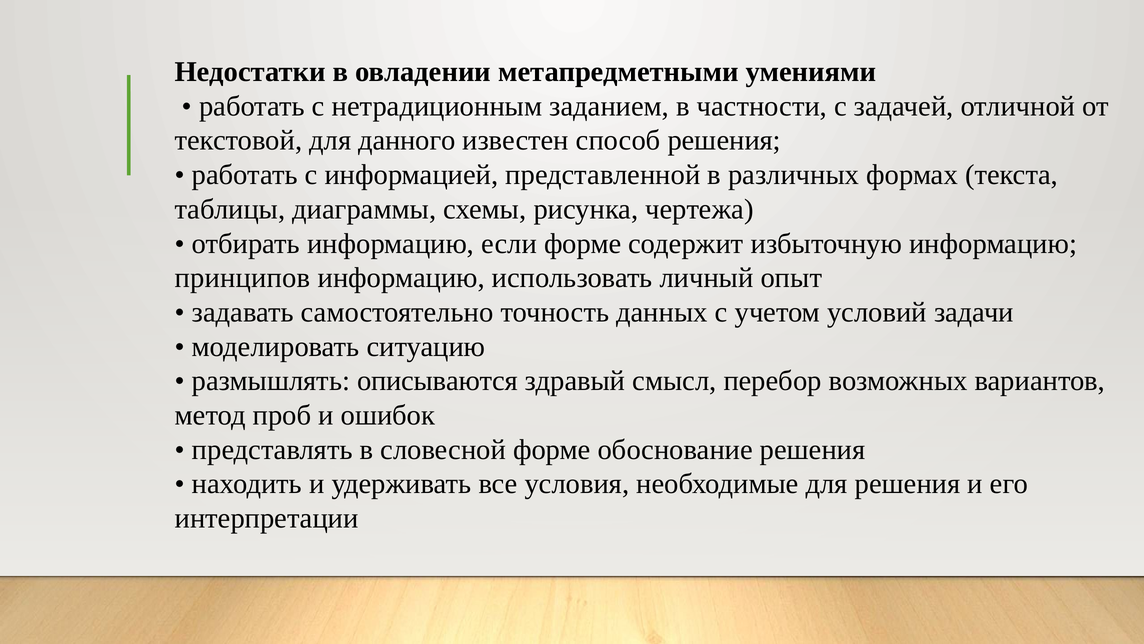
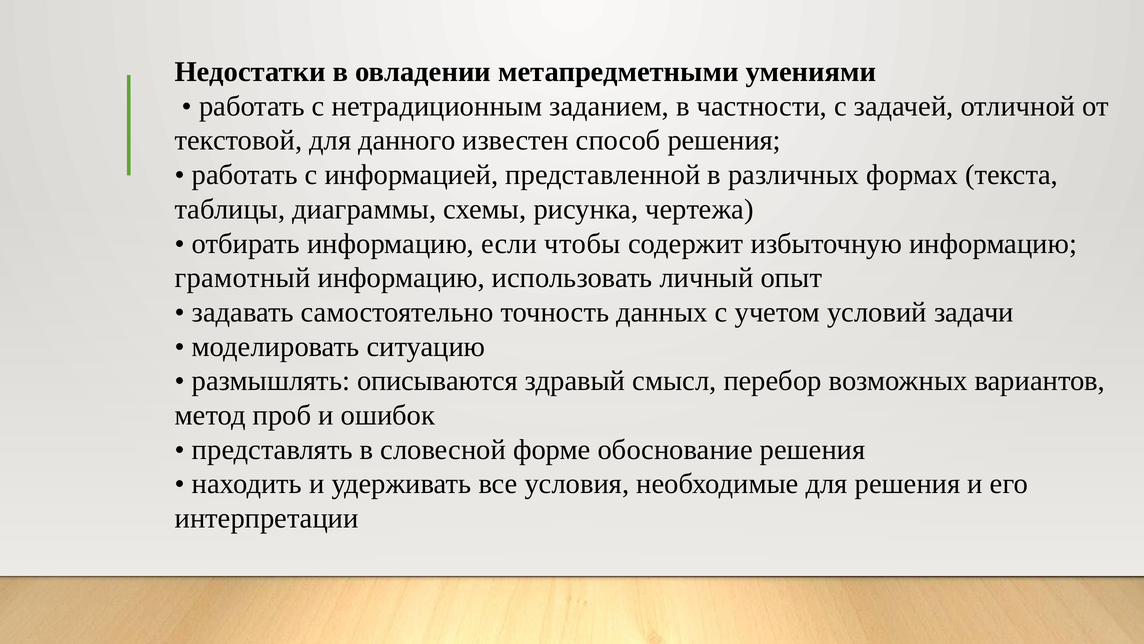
если форме: форме -> чтобы
принципов: принципов -> грамотный
